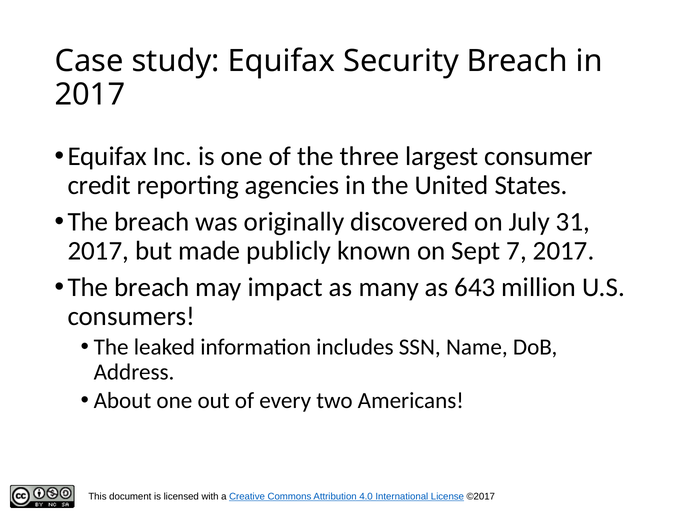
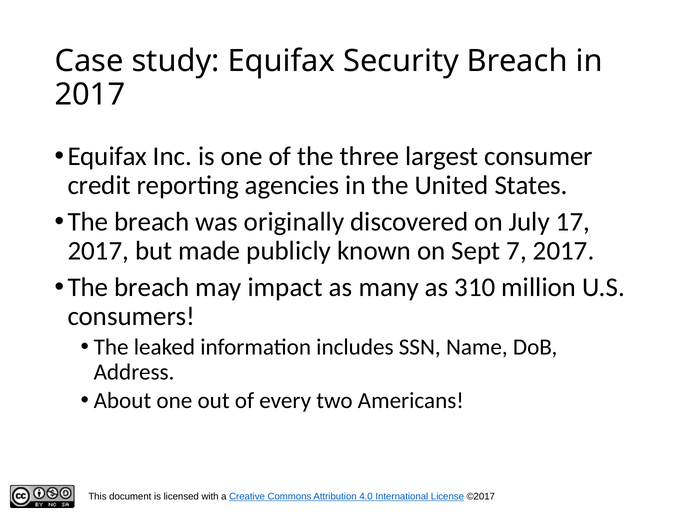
31: 31 -> 17
643: 643 -> 310
